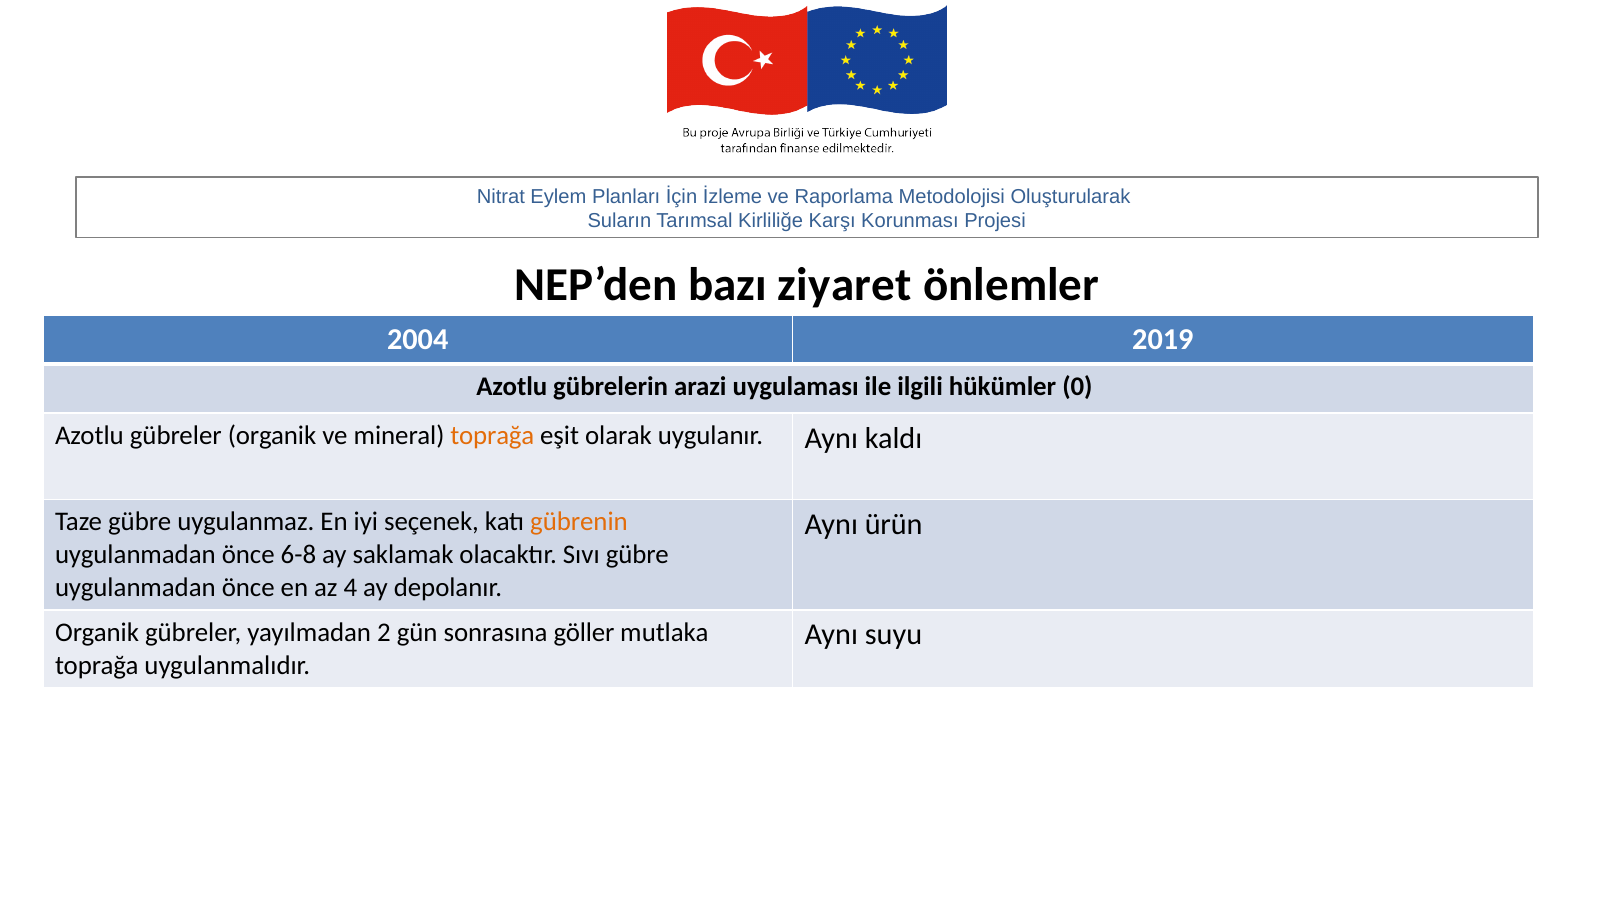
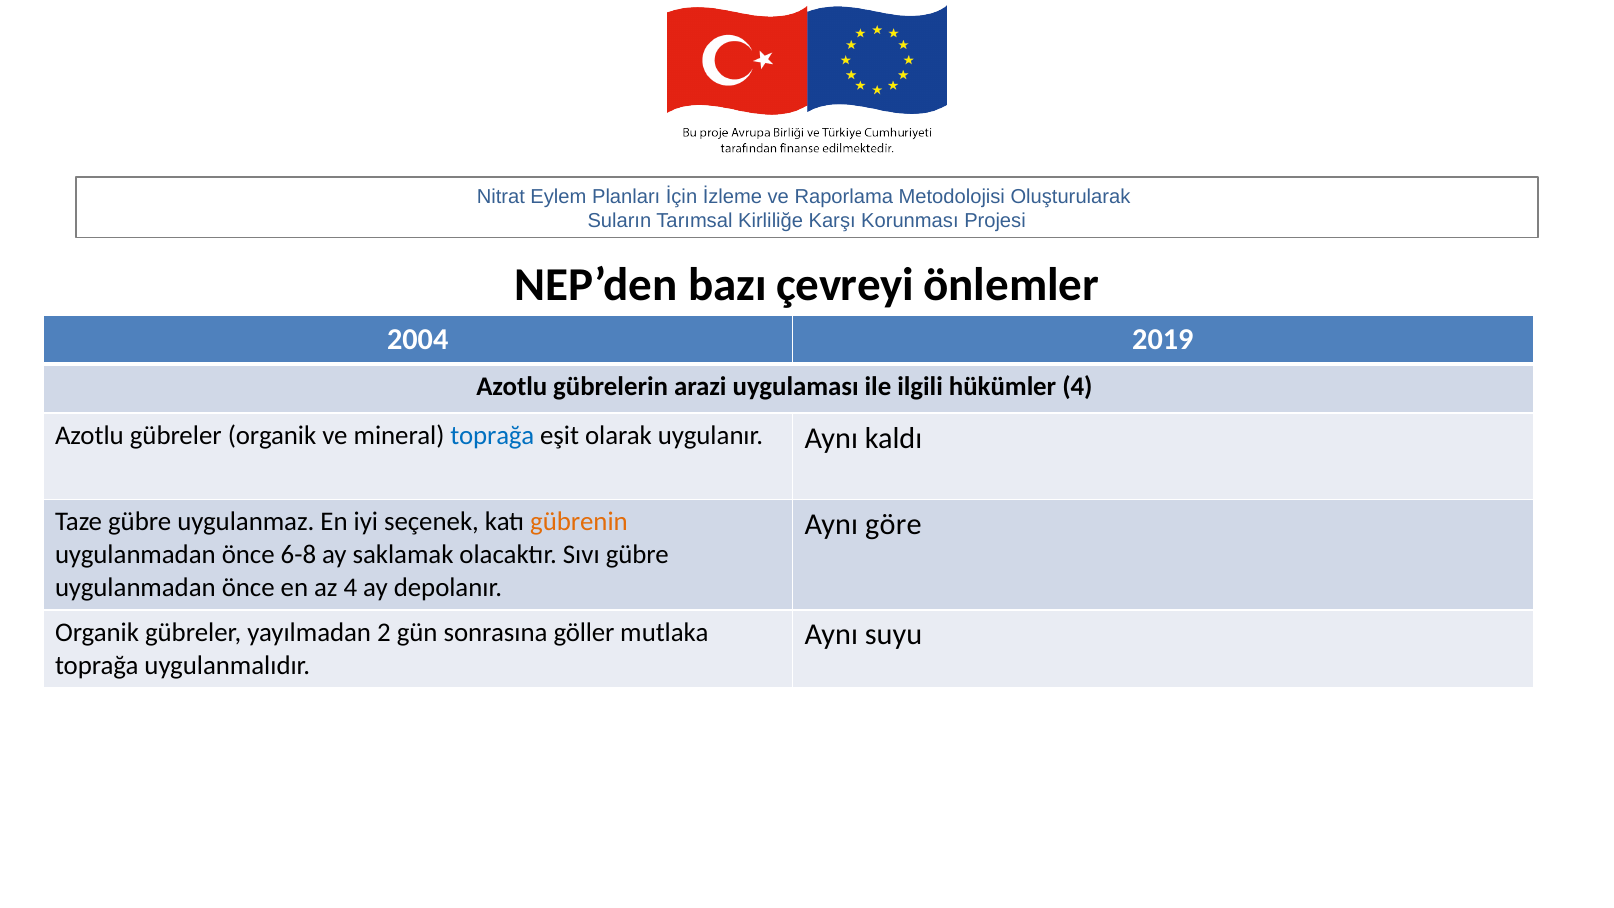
ziyaret: ziyaret -> çevreyi
hükümler 0: 0 -> 4
toprağa at (492, 436) colour: orange -> blue
ürün: ürün -> göre
